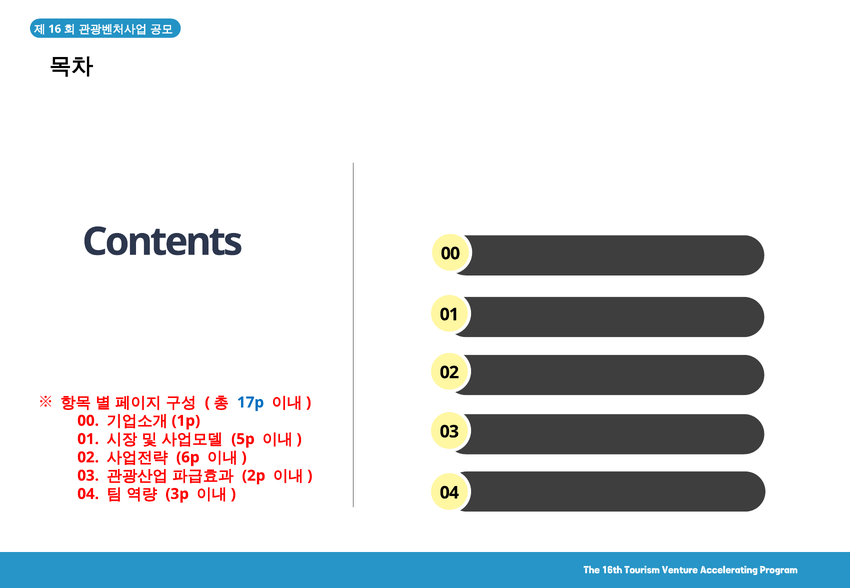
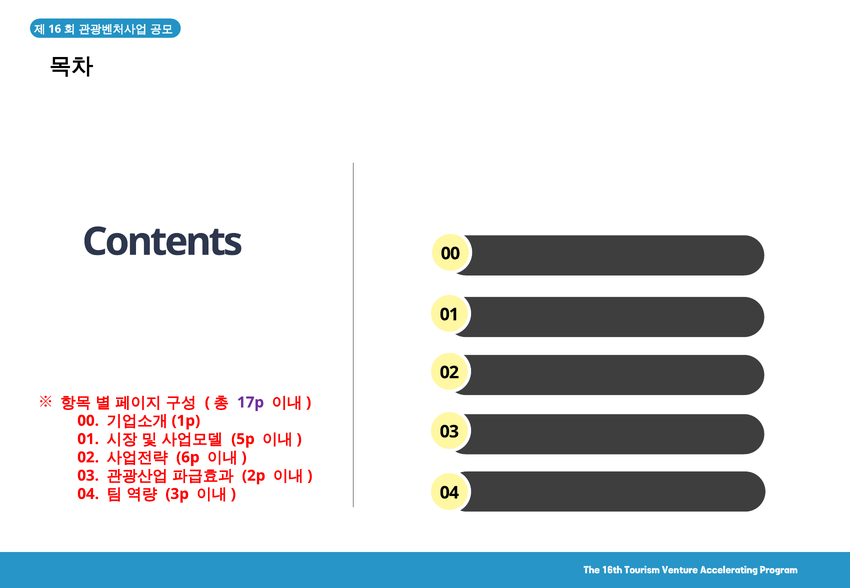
17p colour: blue -> purple
